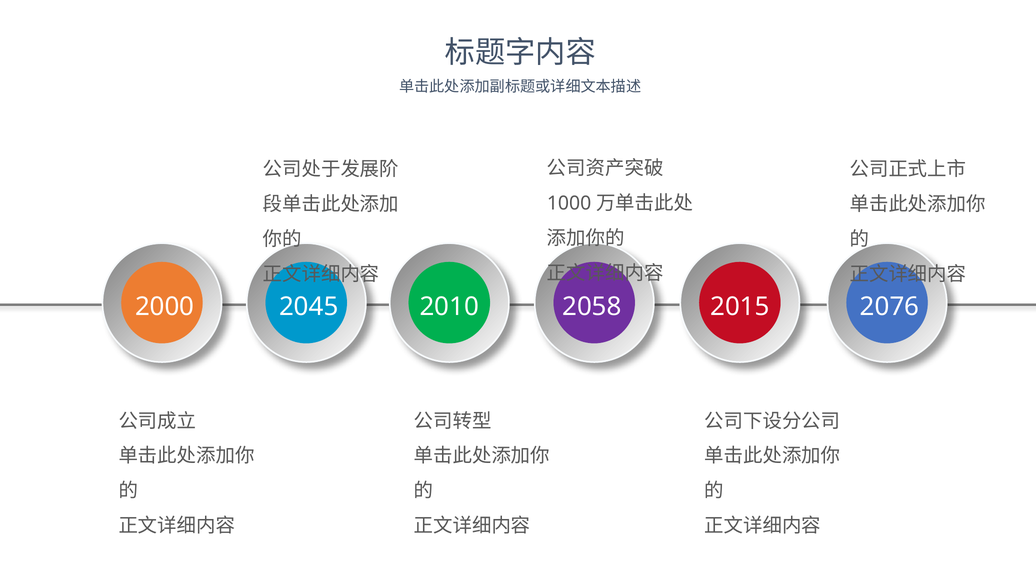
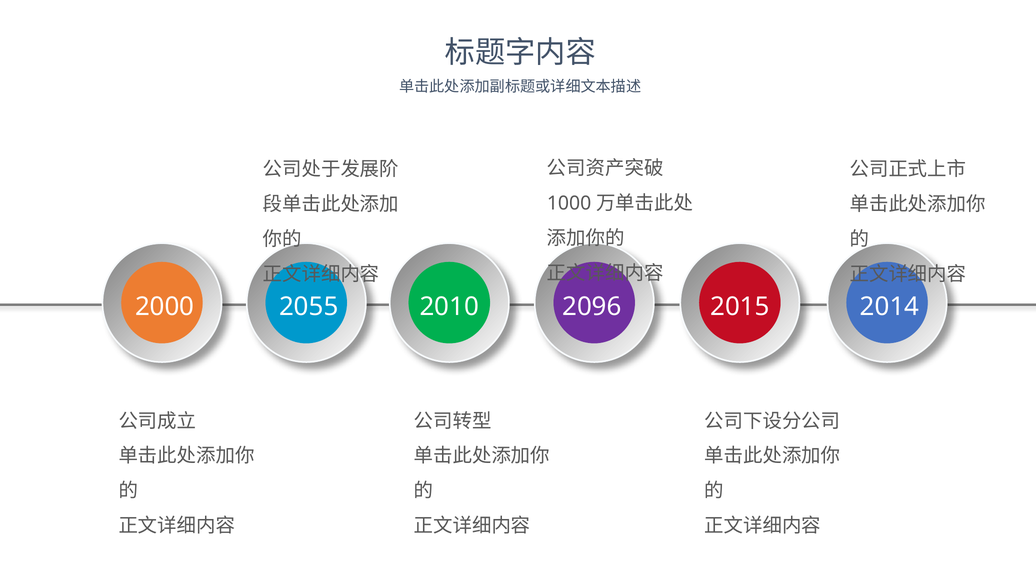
2045: 2045 -> 2055
2058: 2058 -> 2096
2076: 2076 -> 2014
